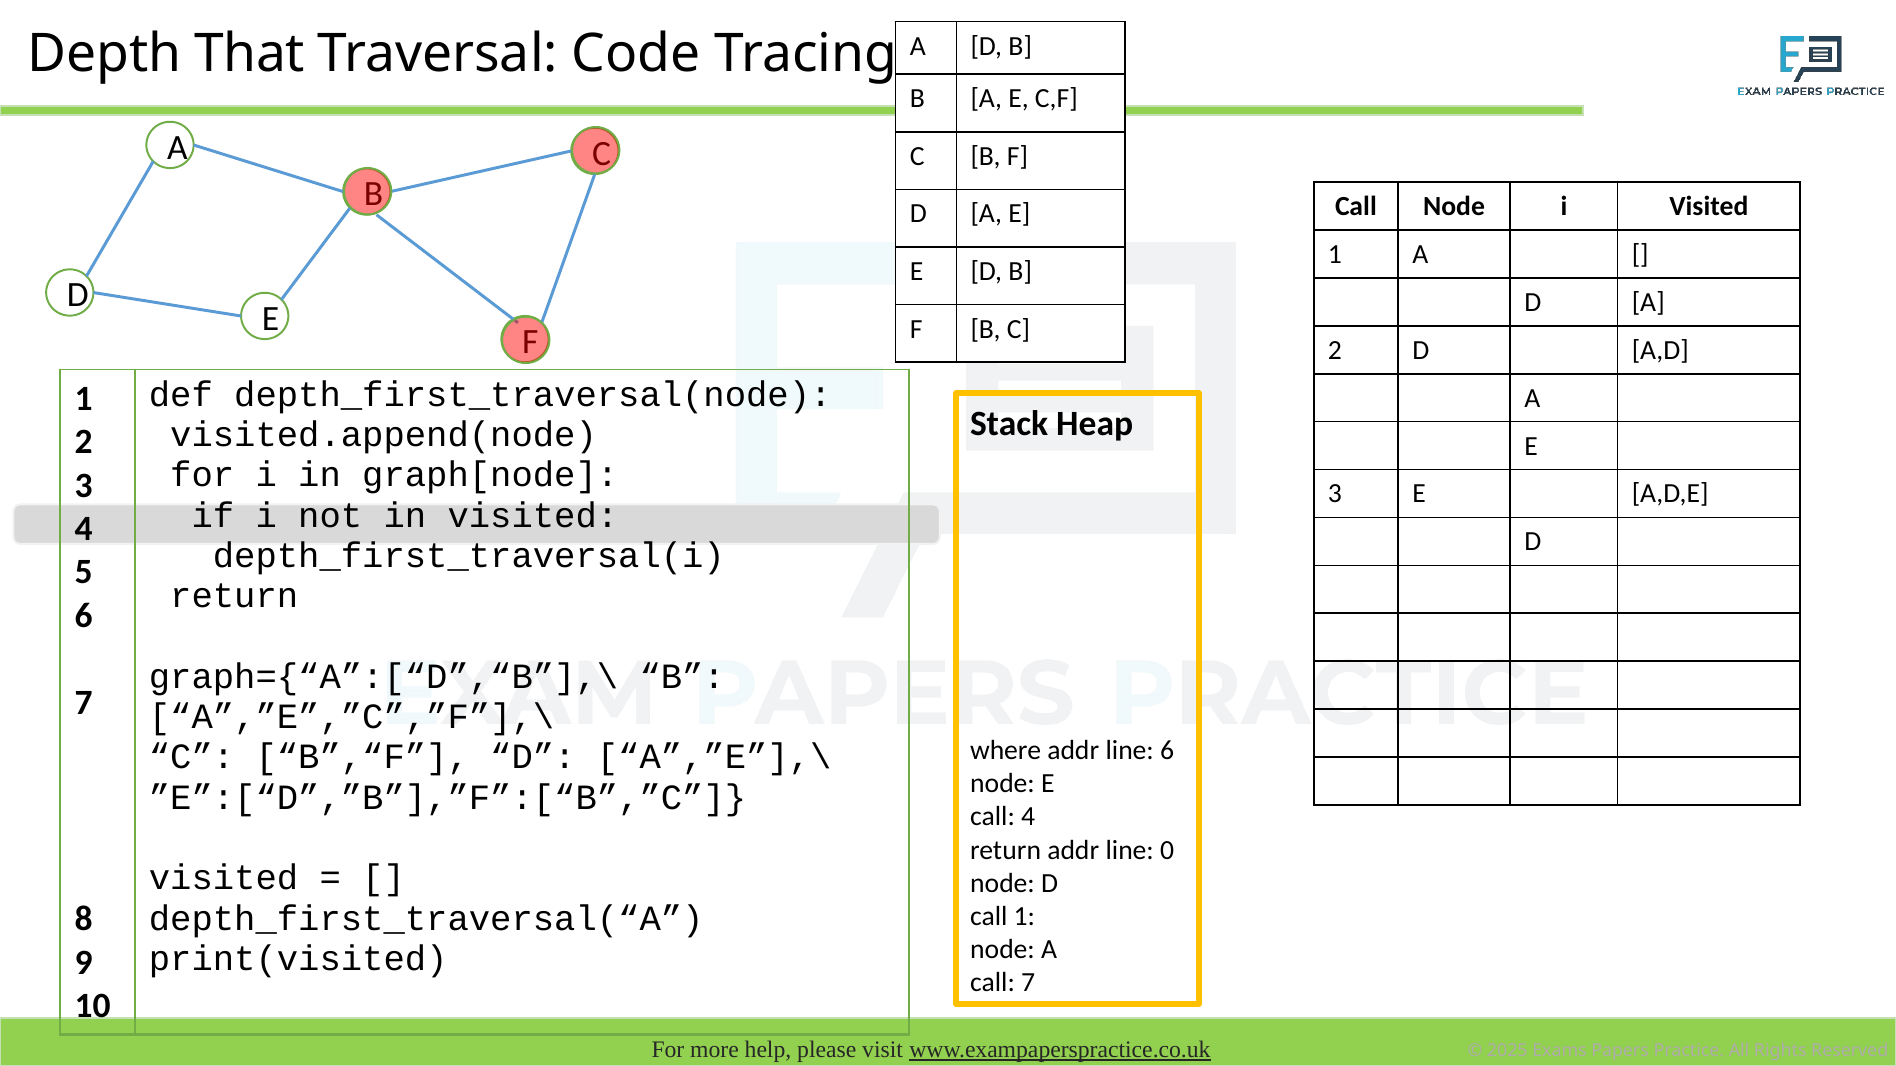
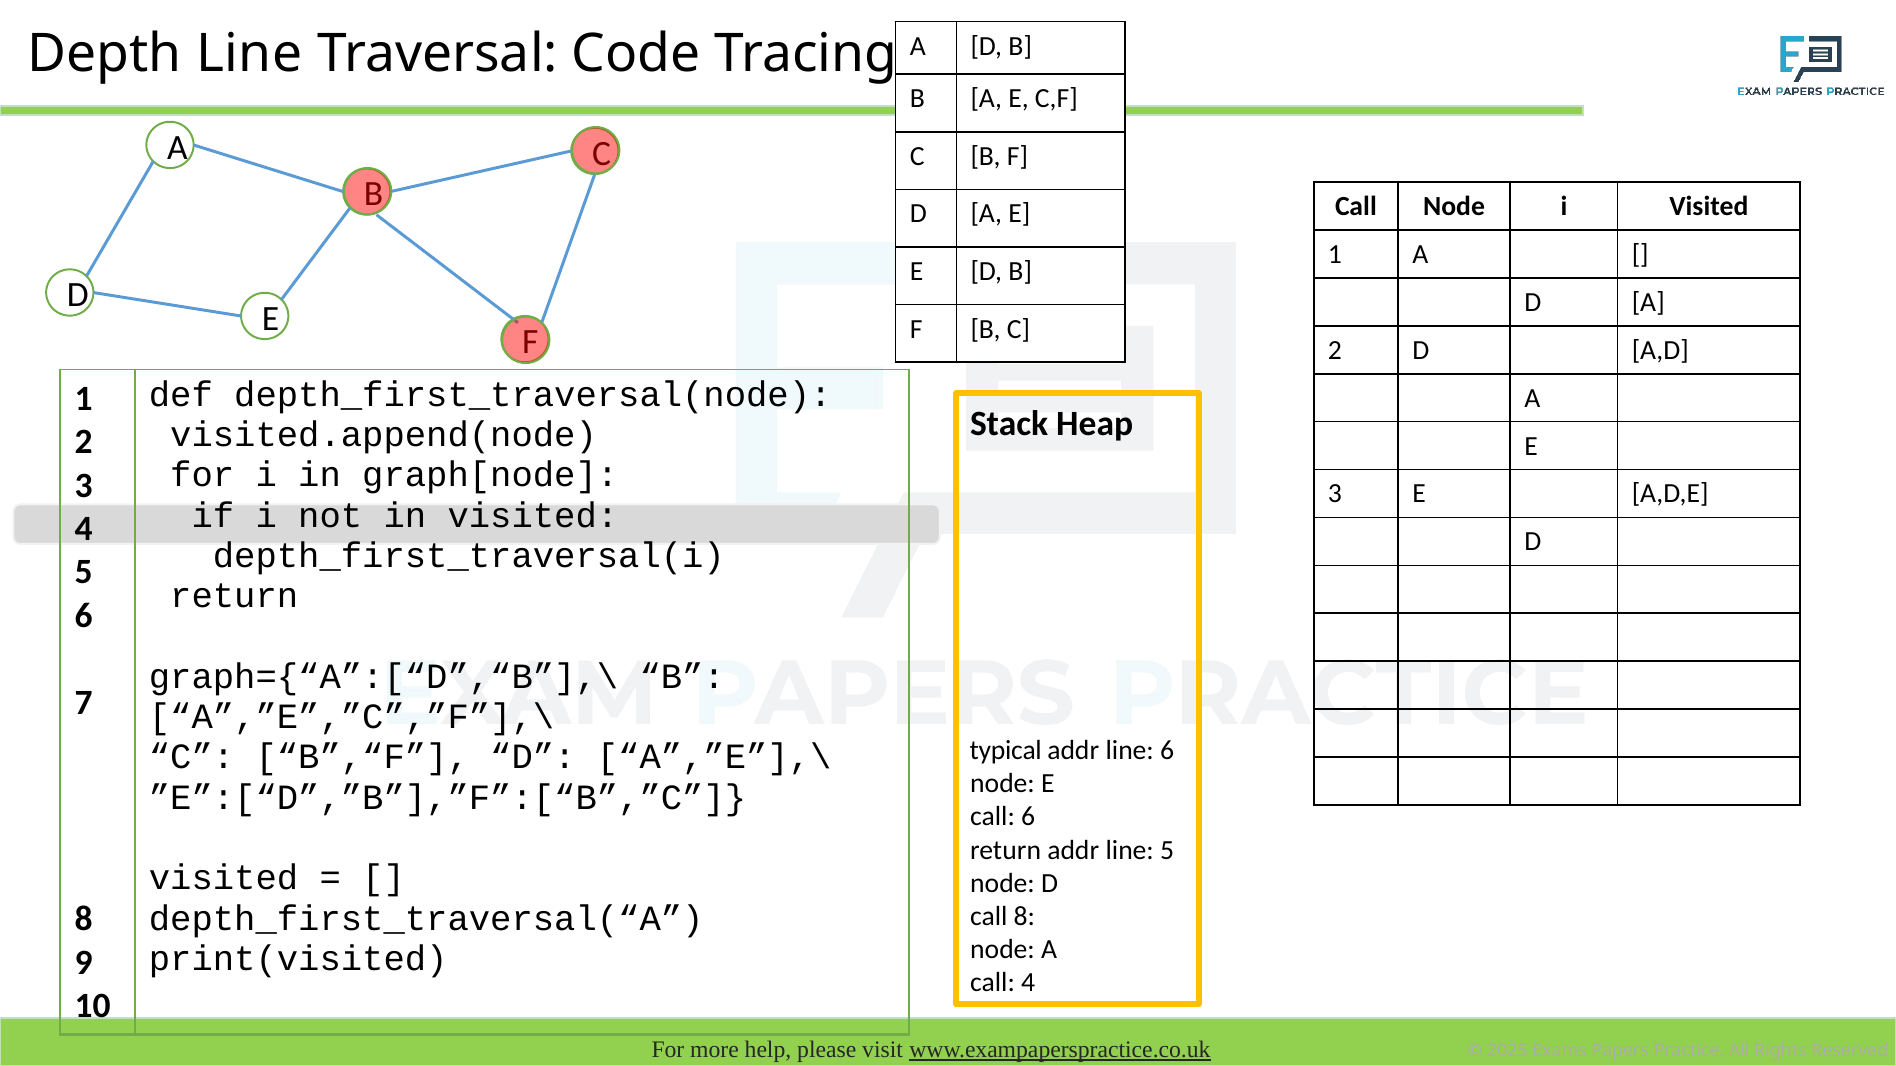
Depth That: That -> Line
where: where -> typical
call 4: 4 -> 6
line 0: 0 -> 5
call 1: 1 -> 8
call 7: 7 -> 4
